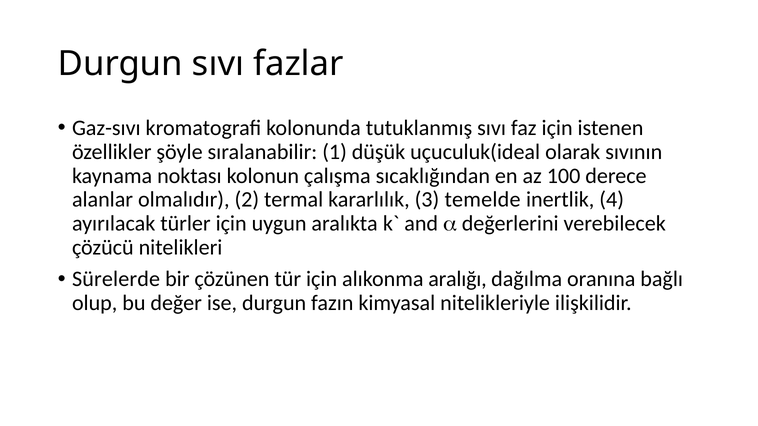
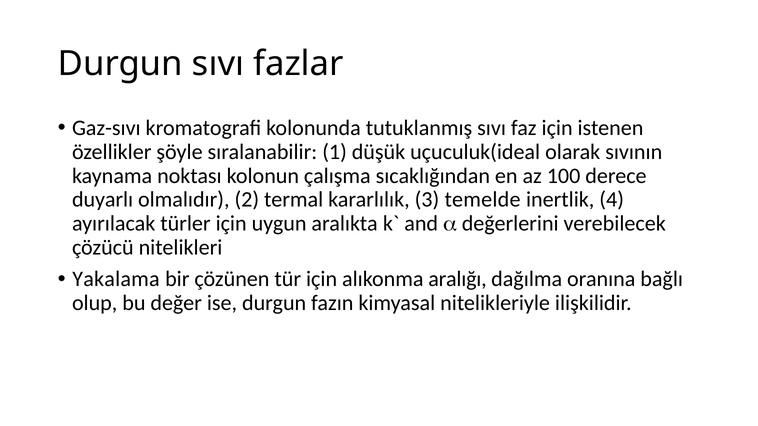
alanlar: alanlar -> duyarlı
Sürelerde: Sürelerde -> Yakalama
